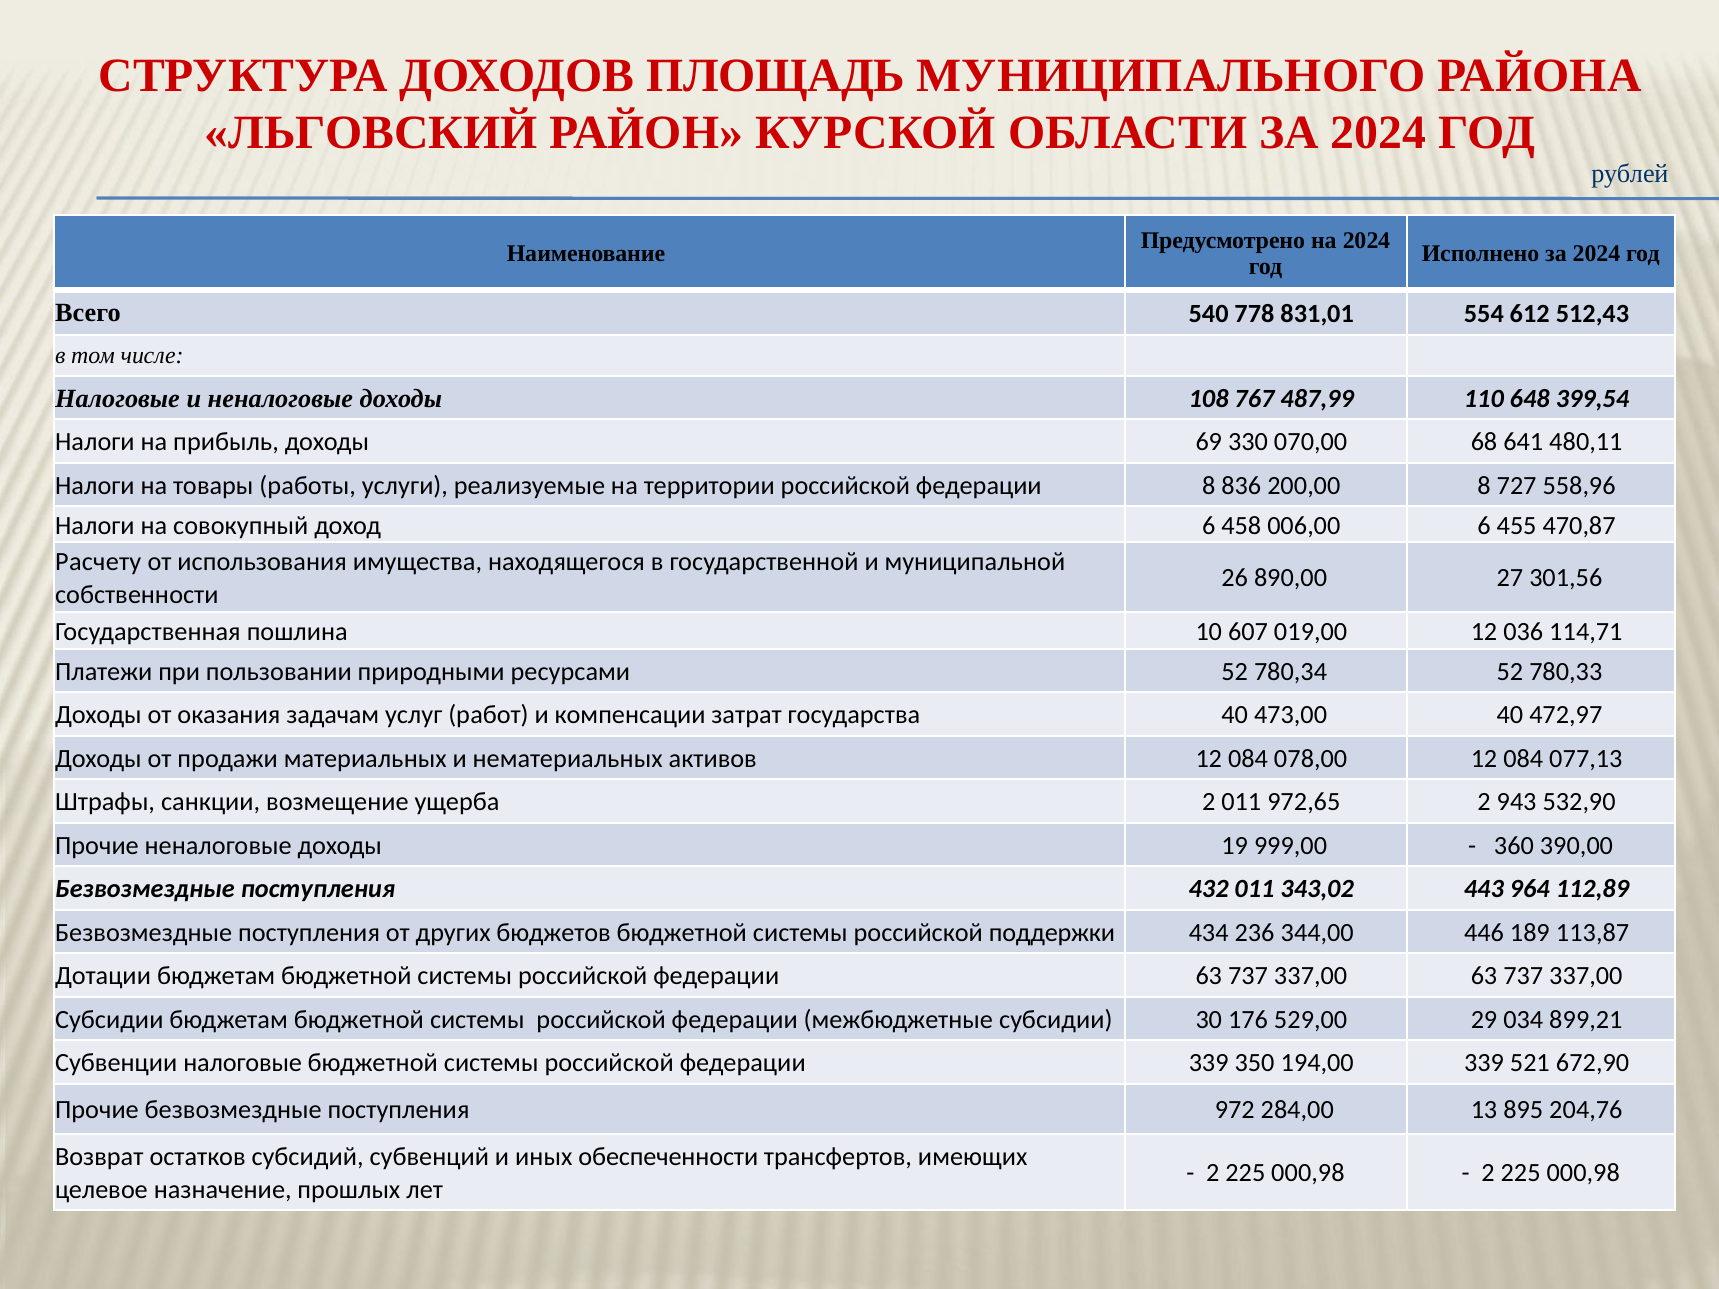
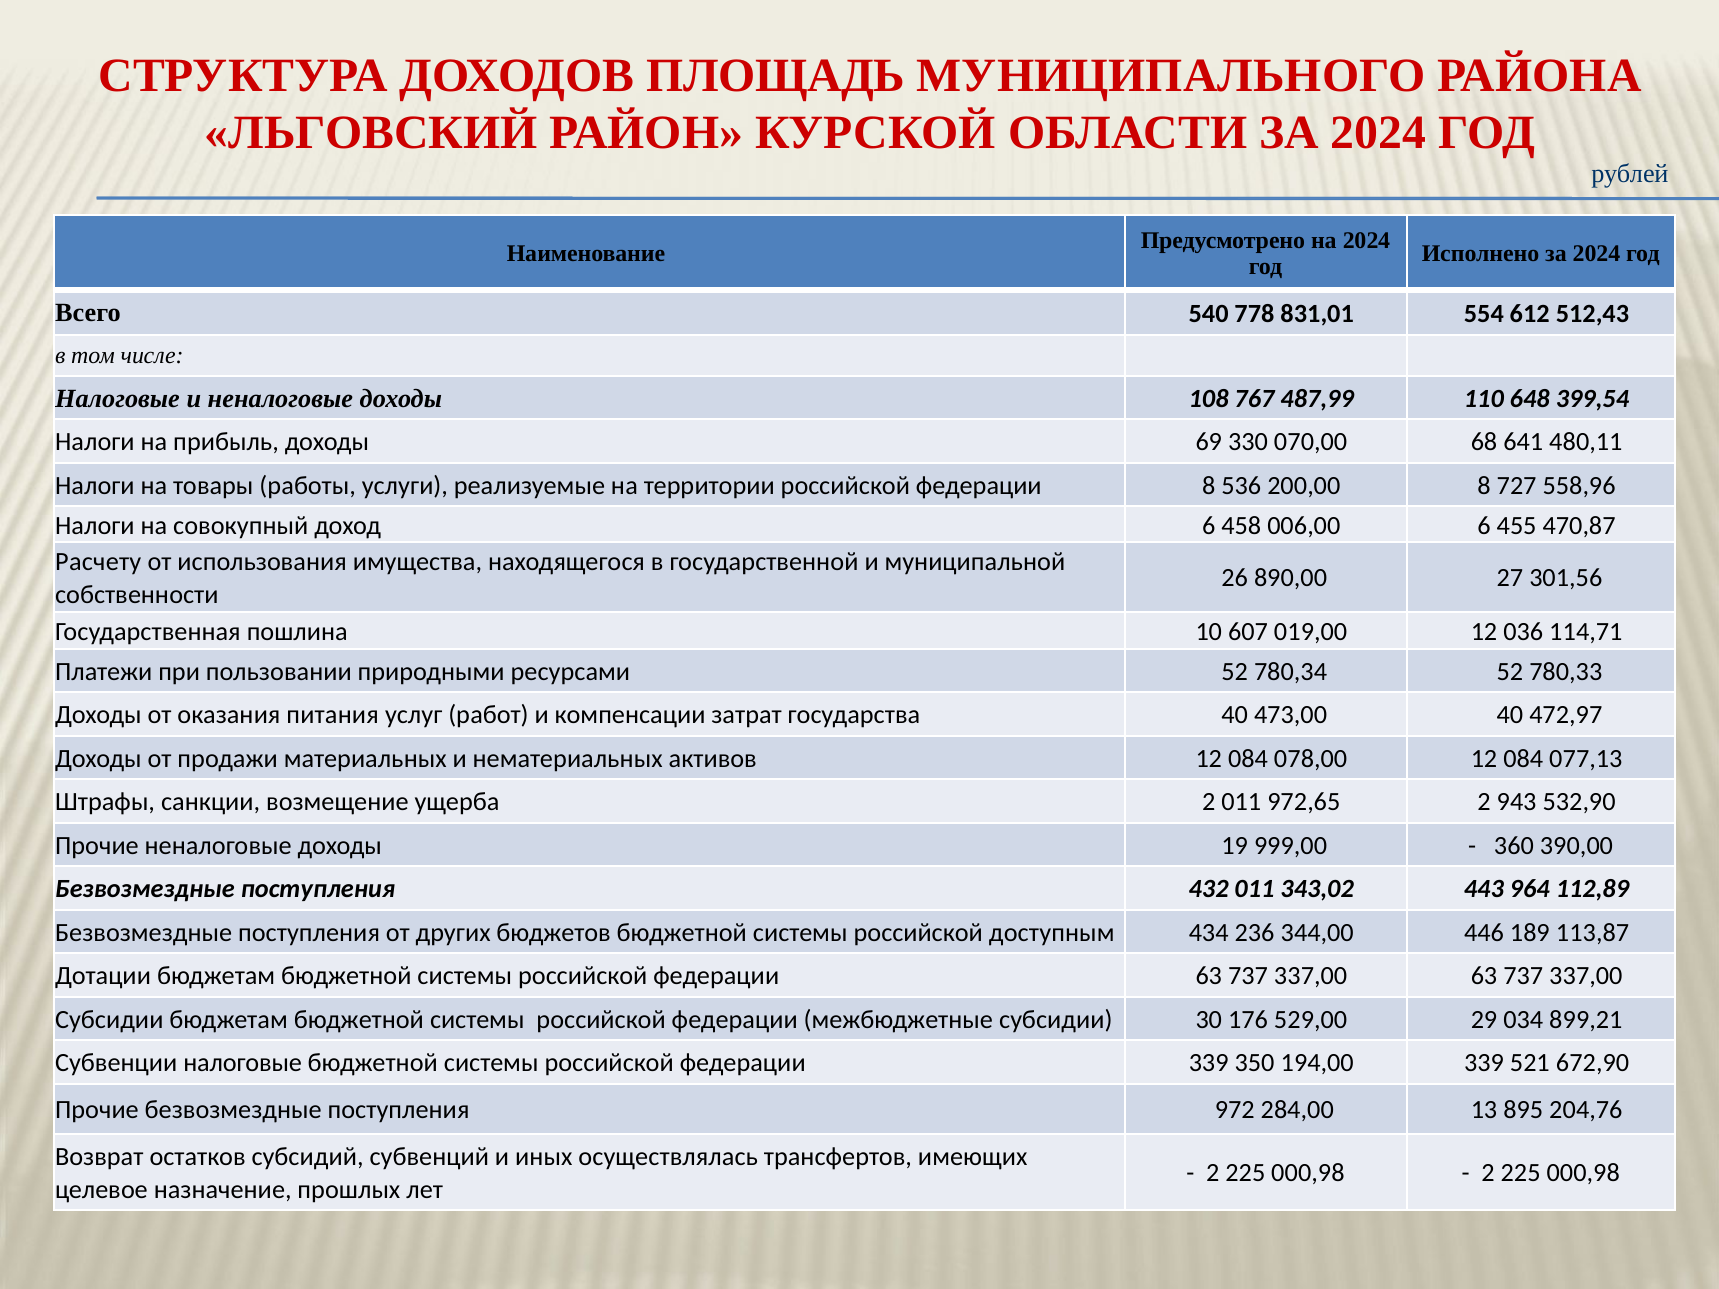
836: 836 -> 536
задачам: задачам -> питания
поддержки: поддержки -> доступным
обеспеченности: обеспеченности -> осуществлялась
